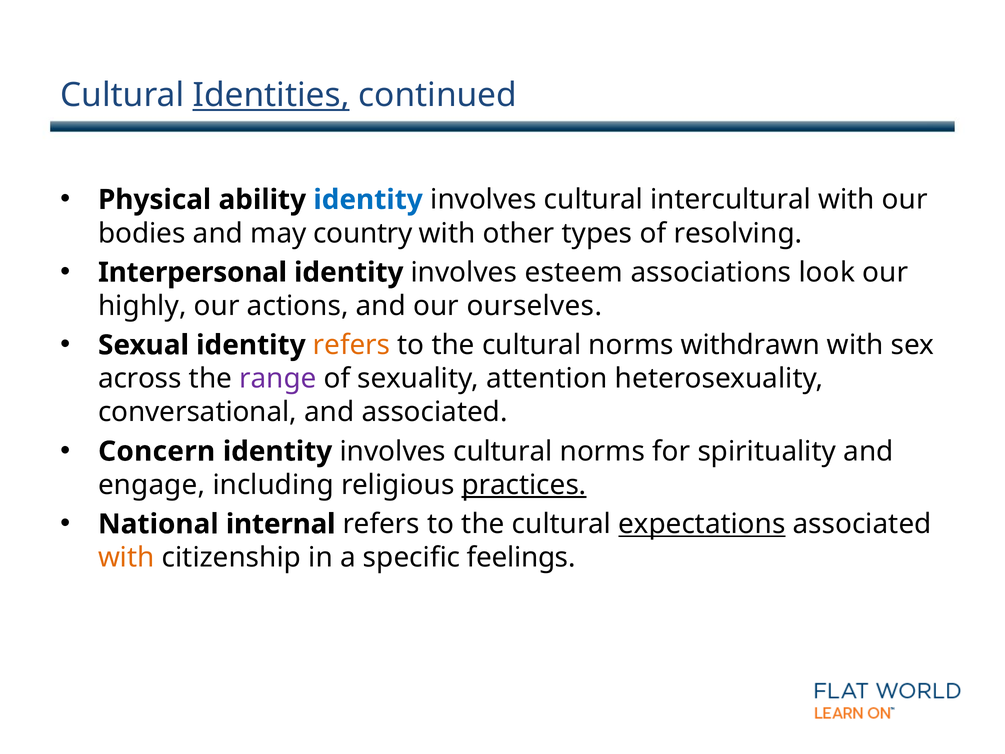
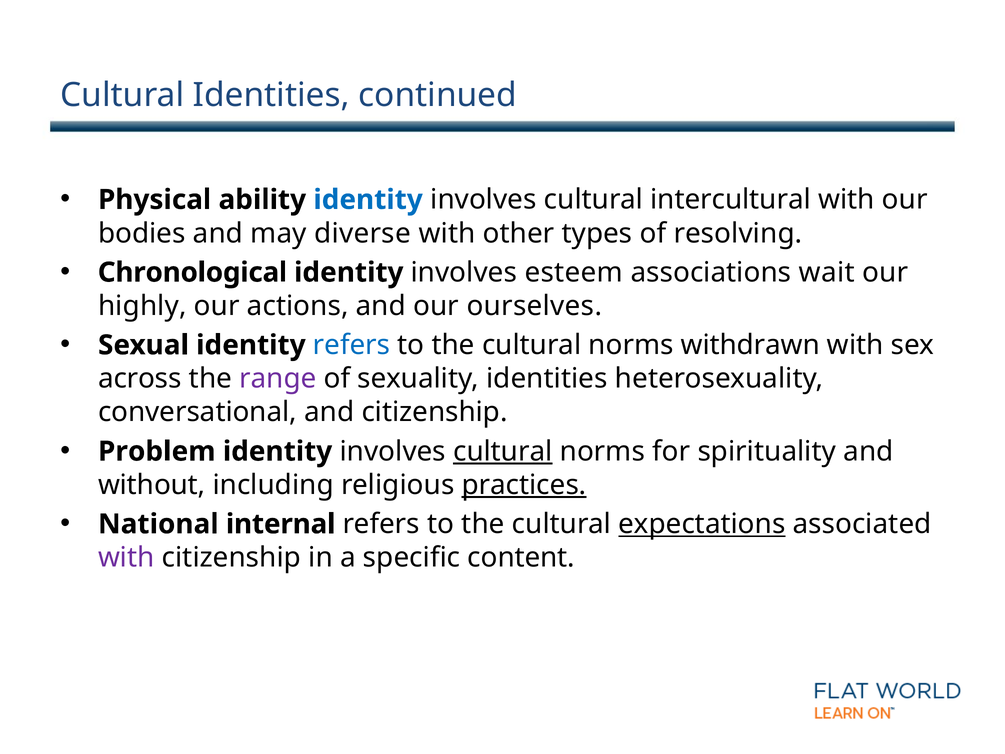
Identities at (271, 95) underline: present -> none
country: country -> diverse
Interpersonal: Interpersonal -> Chronological
look: look -> wait
refers at (351, 345) colour: orange -> blue
sexuality attention: attention -> identities
and associated: associated -> citizenship
Concern: Concern -> Problem
cultural at (503, 451) underline: none -> present
engage: engage -> without
with at (126, 557) colour: orange -> purple
feelings: feelings -> content
